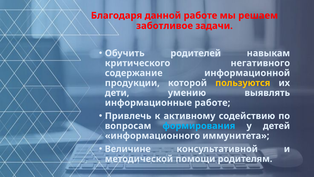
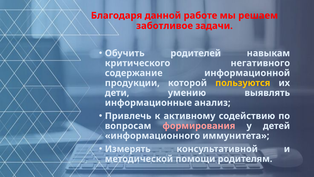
информационные работе: работе -> анализ
формирования colour: light blue -> pink
Величине: Величине -> Измерять
